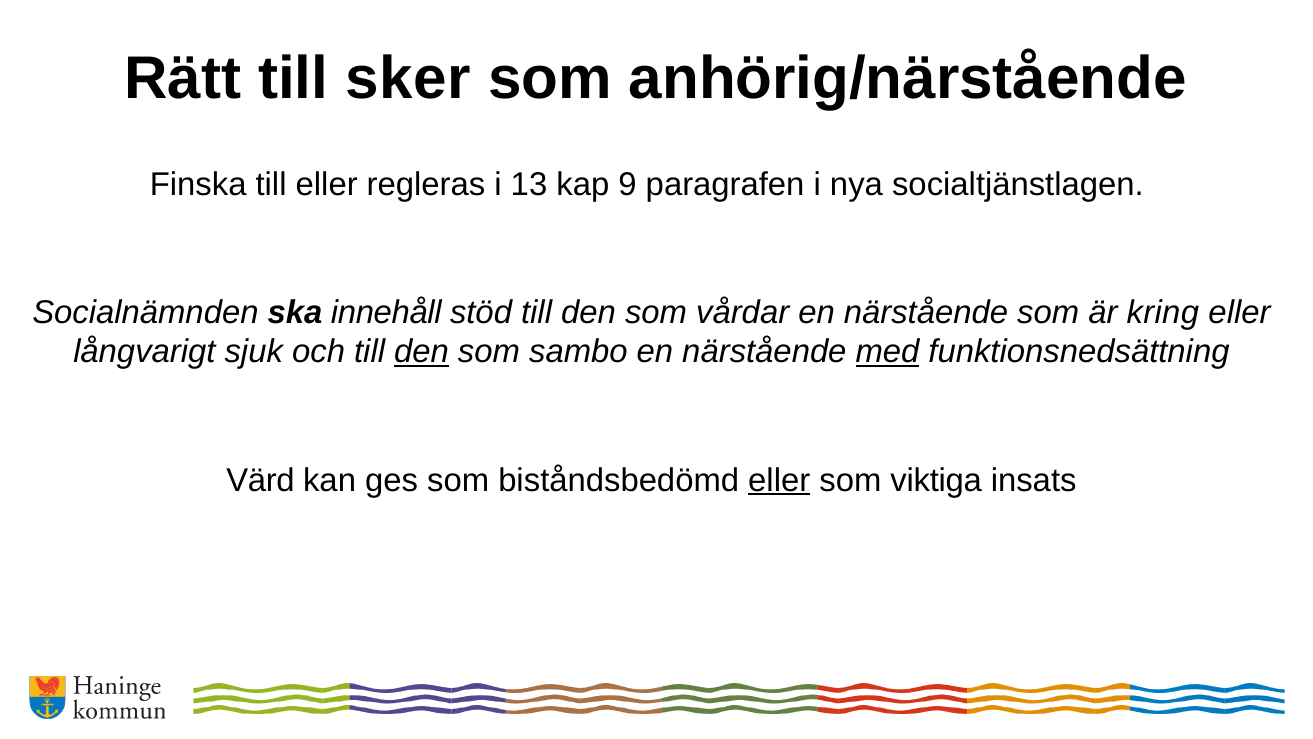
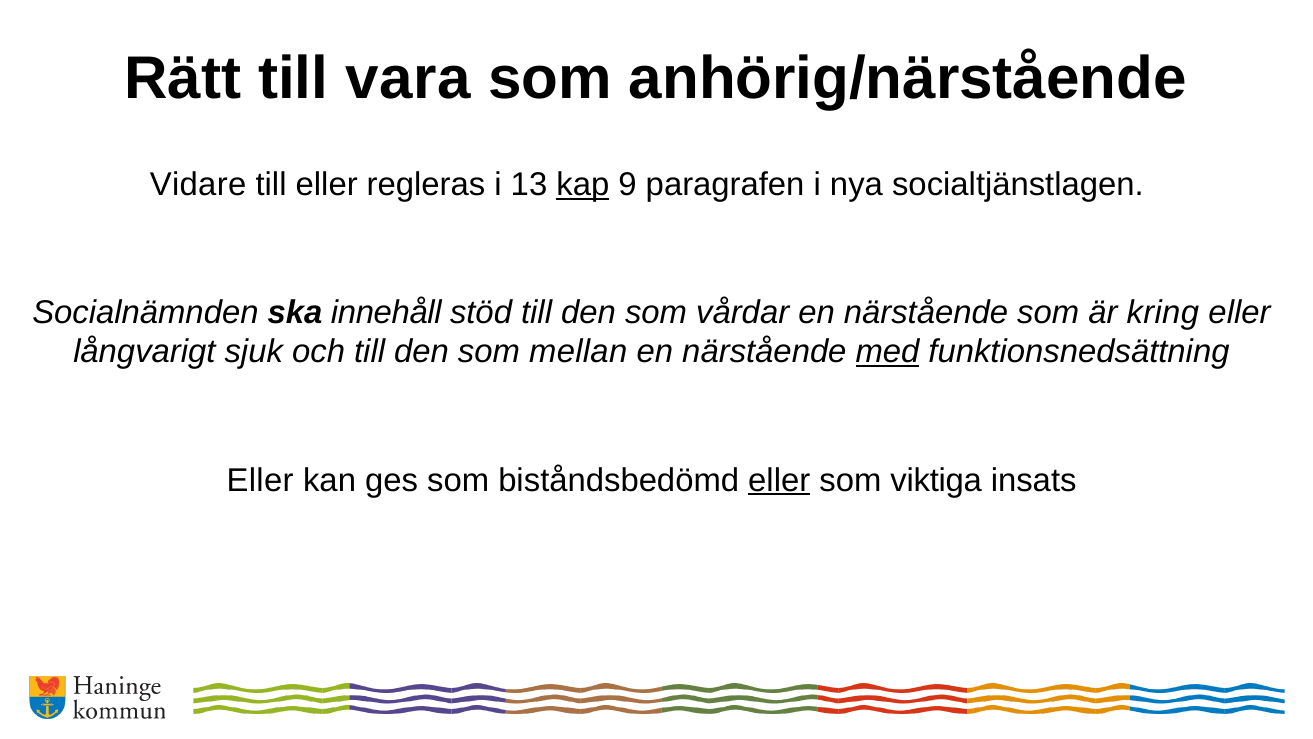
sker: sker -> vara
Finska: Finska -> Vidare
kap underline: none -> present
den at (422, 352) underline: present -> none
sambo: sambo -> mellan
Värd at (260, 480): Värd -> Eller
